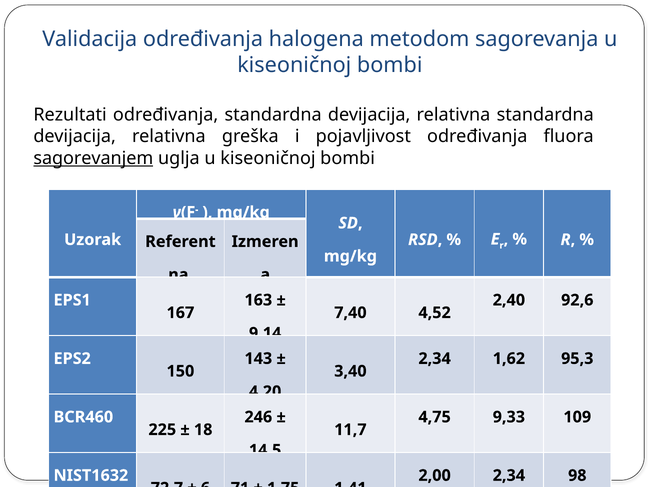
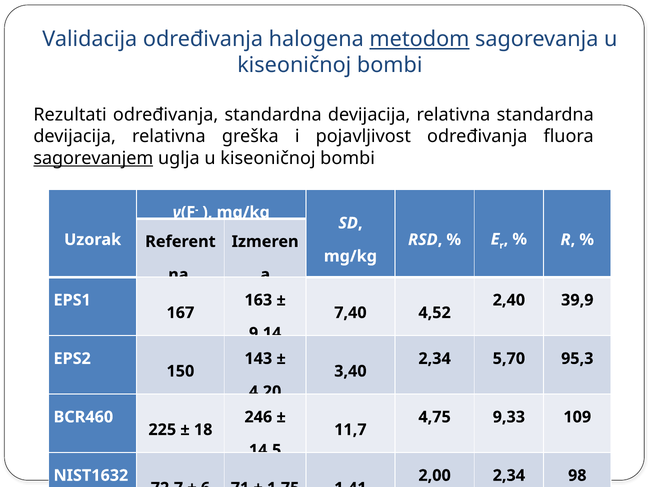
metodom underline: none -> present
92,6: 92,6 -> 39,9
1,62: 1,62 -> 5,70
